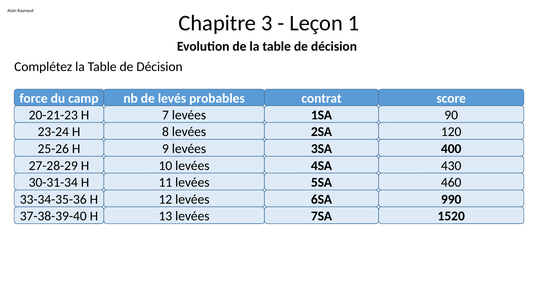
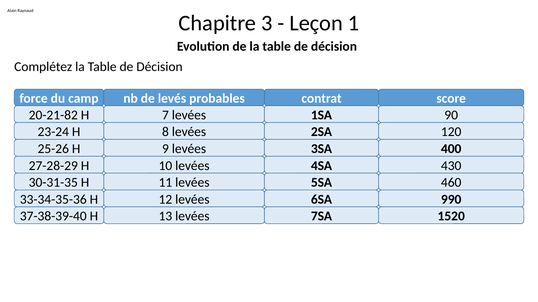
20-21-23: 20-21-23 -> 20-21-82
30-31-34: 30-31-34 -> 30-31-35
